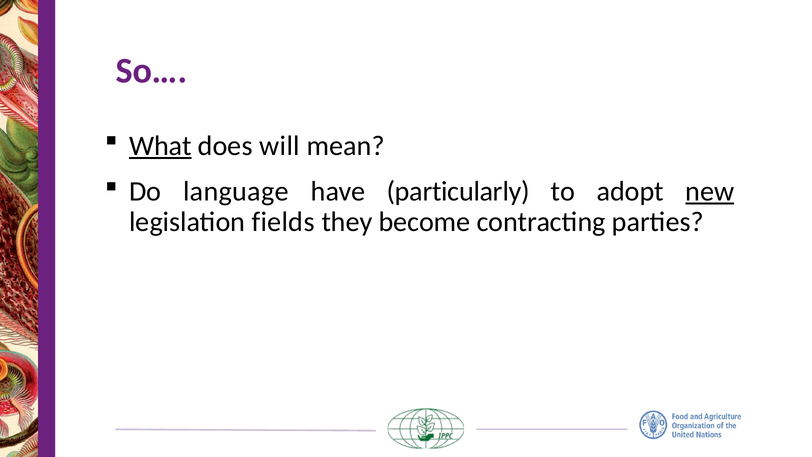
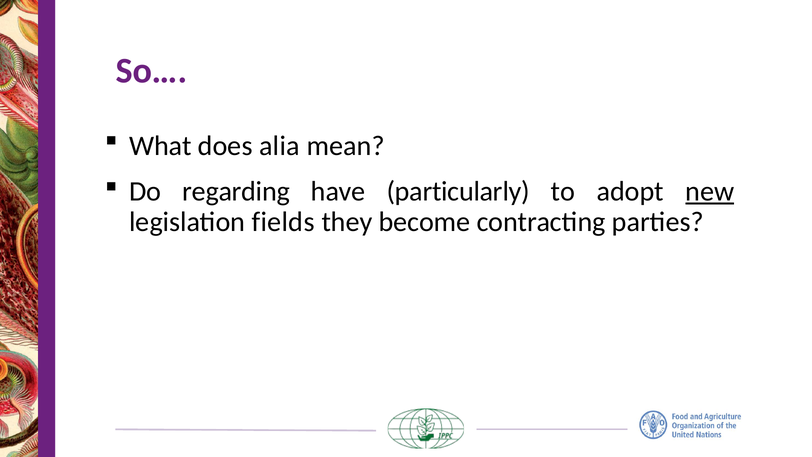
What underline: present -> none
will: will -> alia
language: language -> regarding
